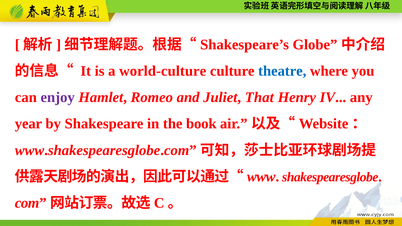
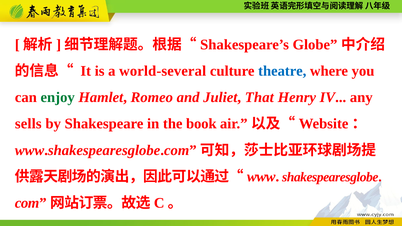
world-culture: world-culture -> world-several
enjoy colour: purple -> green
year: year -> sells
